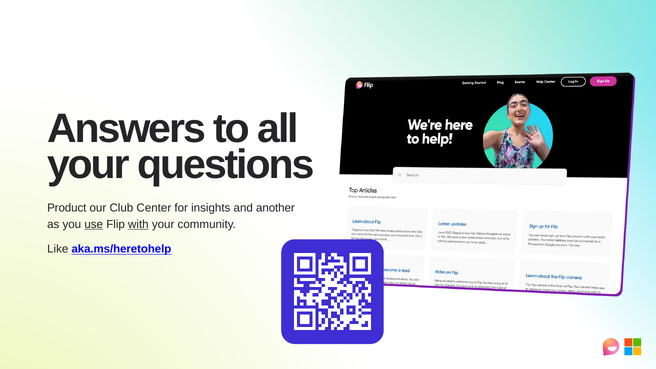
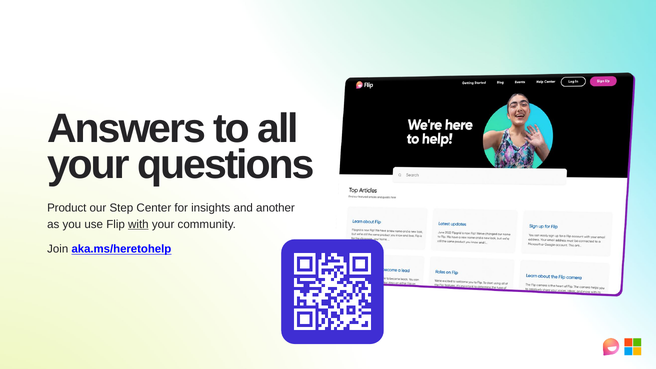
Club: Club -> Step
use underline: present -> none
Like: Like -> Join
